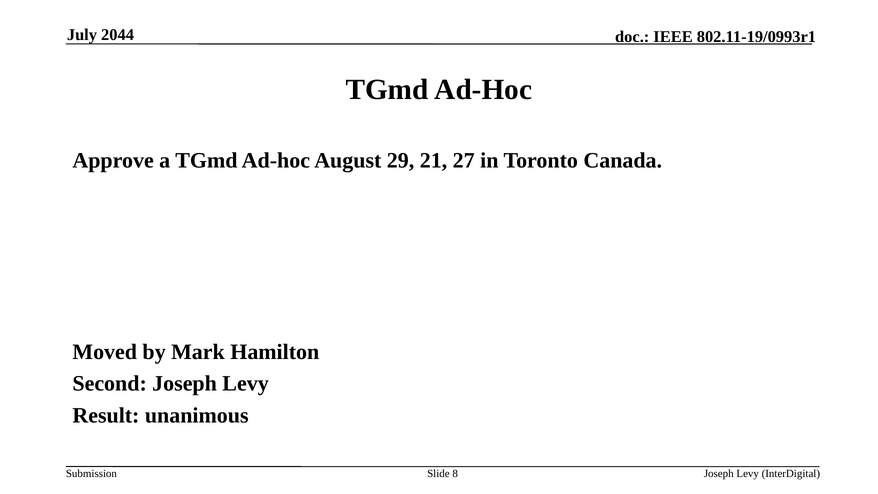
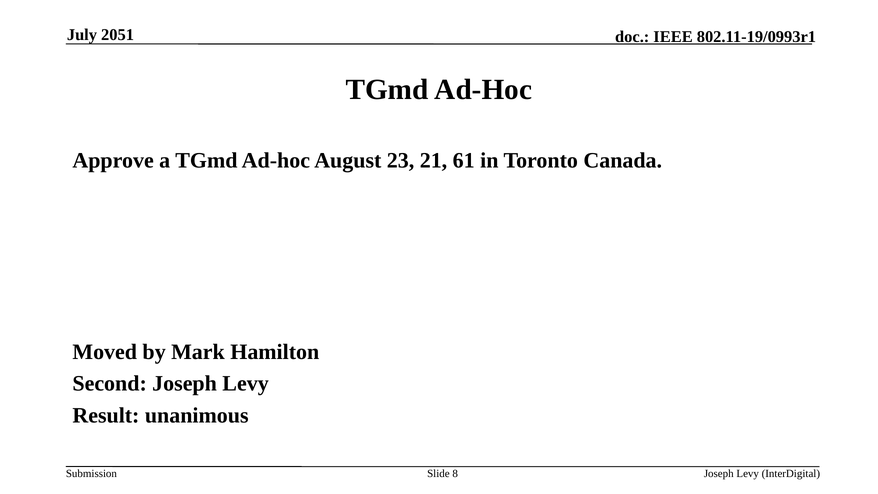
2044: 2044 -> 2051
29: 29 -> 23
27: 27 -> 61
